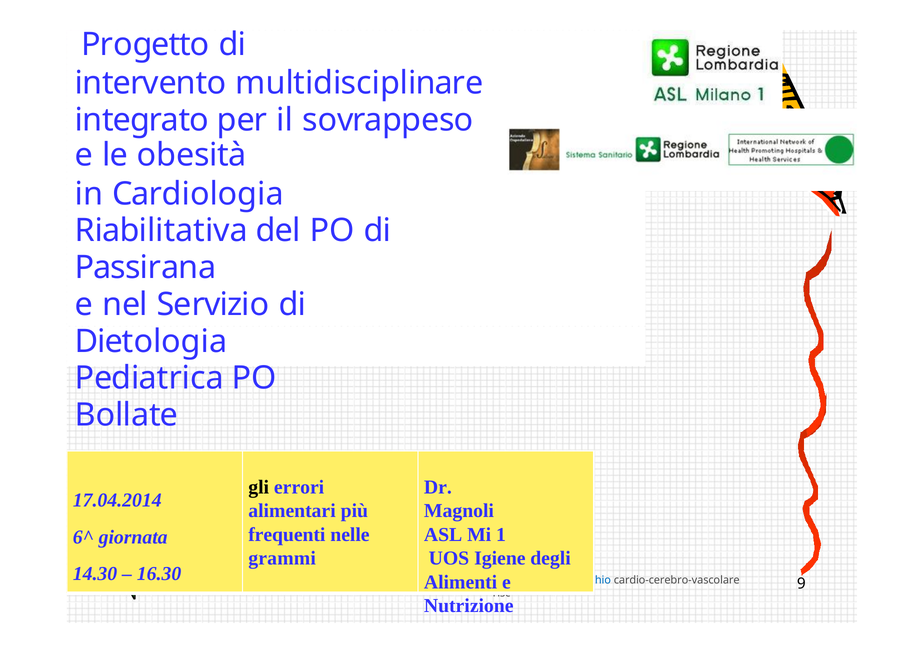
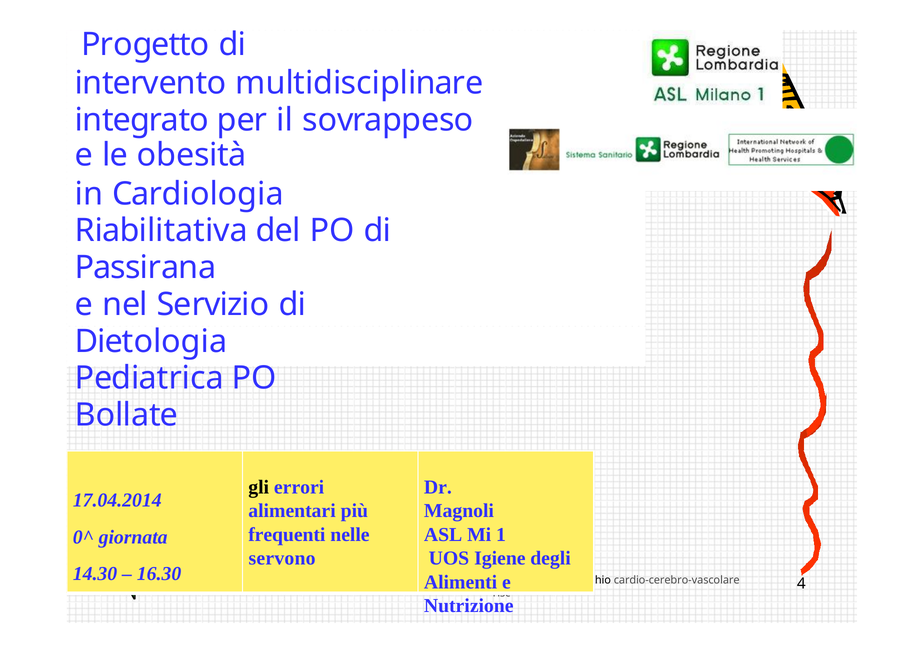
6^: 6^ -> 0^
grammi: grammi -> servono
hio colour: blue -> black
9: 9 -> 4
